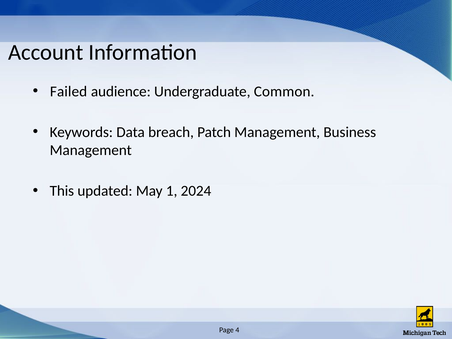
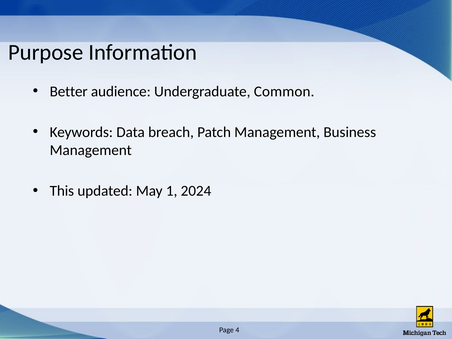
Account: Account -> Purpose
Failed: Failed -> Better
